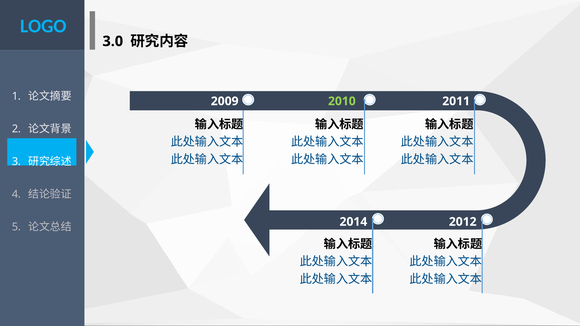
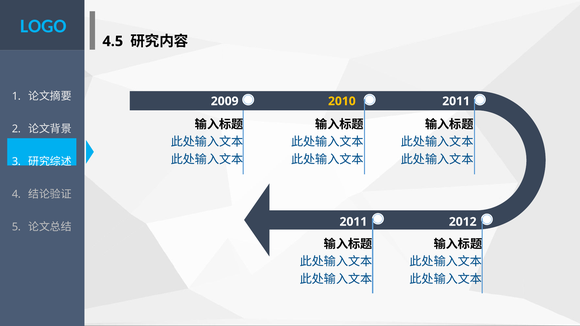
3.0: 3.0 -> 4.5
2010 colour: light green -> yellow
2014 at (353, 222): 2014 -> 2011
